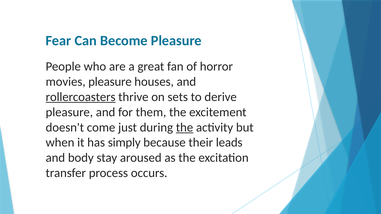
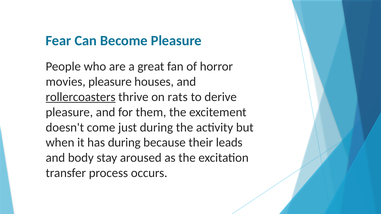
sets: sets -> rats
the at (185, 128) underline: present -> none
has simply: simply -> during
